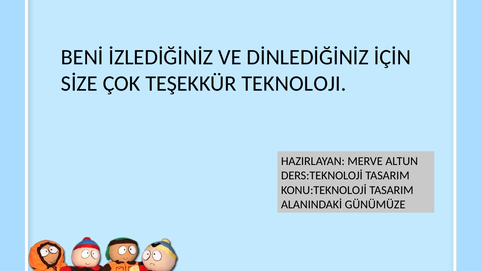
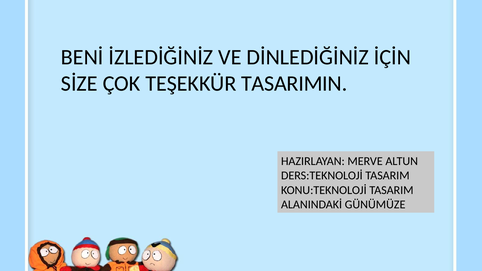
TEKNOLOJI: TEKNOLOJI -> TASARIMIN
